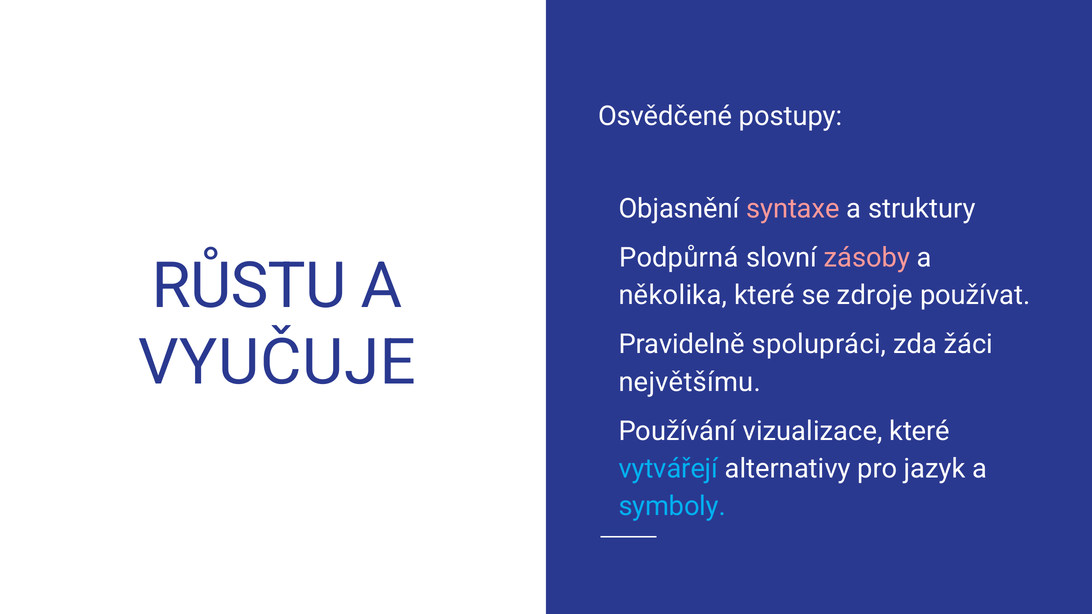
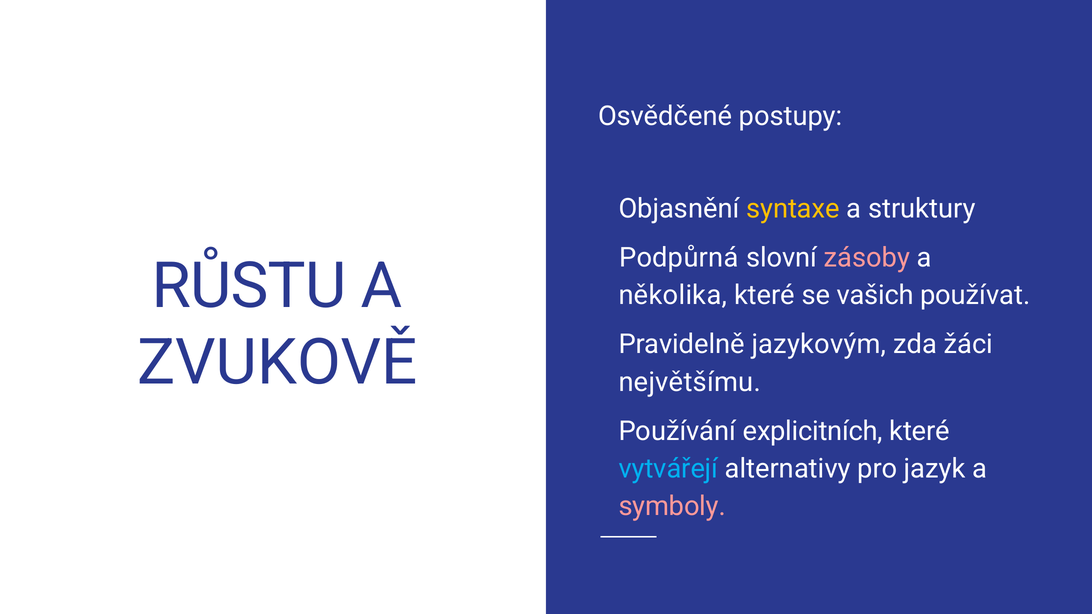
syntaxe colour: pink -> yellow
zdroje: zdroje -> vašich
spolupráci: spolupráci -> jazykovým
VYUČUJE: VYUČUJE -> ZVUKOVĚ
vizualizace: vizualizace -> explicitních
symboly colour: light blue -> pink
